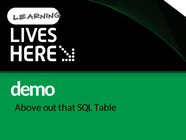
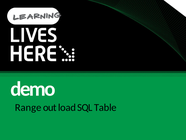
Above: Above -> Range
that: that -> load
